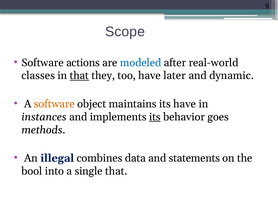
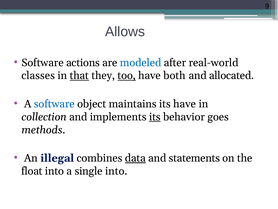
Scope: Scope -> Allows
too underline: none -> present
later: later -> both
dynamic: dynamic -> allocated
software at (54, 104) colour: orange -> blue
instances: instances -> collection
data underline: none -> present
bool: bool -> float
single that: that -> into
